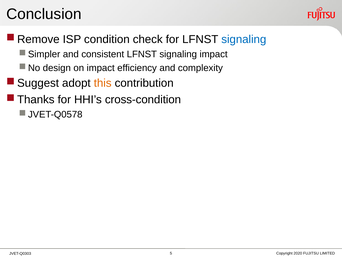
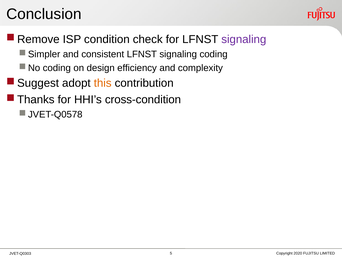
signaling at (244, 39) colour: blue -> purple
signaling impact: impact -> coding
design at (57, 68): design -> coding
on impact: impact -> design
